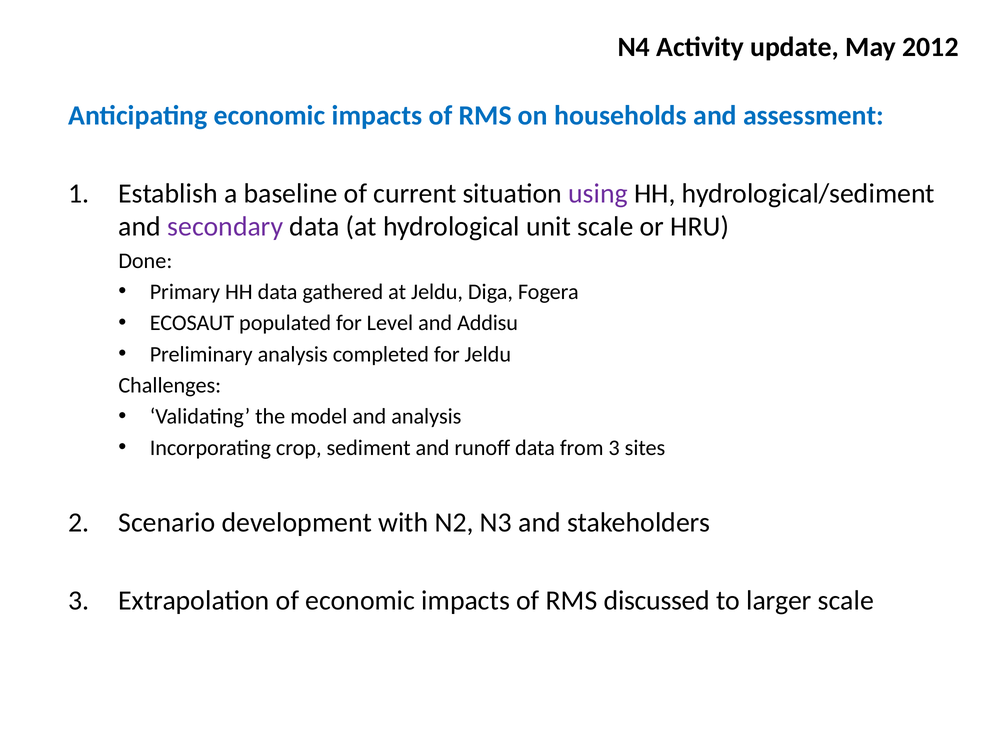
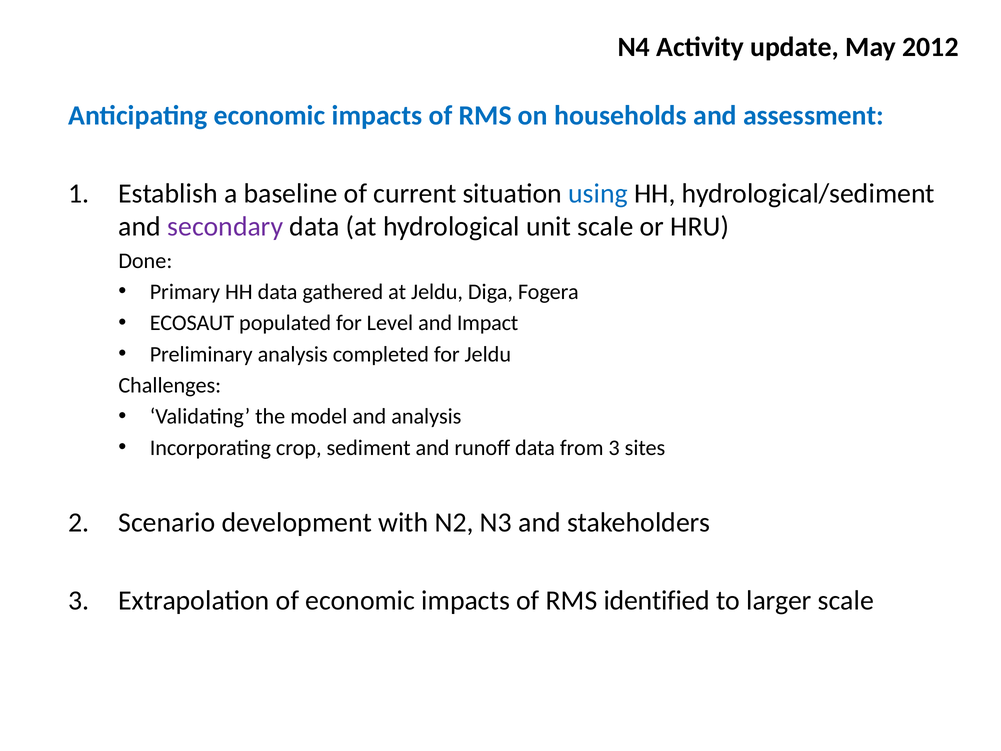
using colour: purple -> blue
Addisu: Addisu -> Impact
discussed: discussed -> identified
